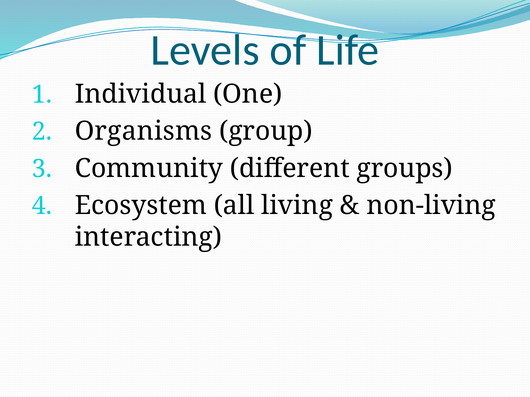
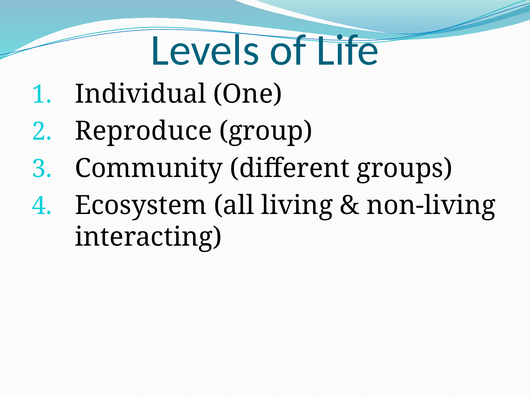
Organisms: Organisms -> Reproduce
